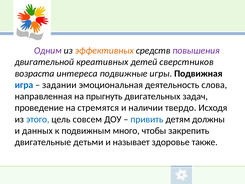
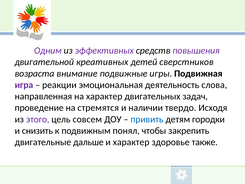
эффективных colour: orange -> purple
интереса: интереса -> внимание
игра colour: blue -> purple
задании: задании -> реакции
на прыгнуть: прыгнуть -> характер
этого colour: blue -> purple
должны: должны -> городки
данных: данных -> снизить
много: много -> понял
детьми: детьми -> дальше
и называет: называет -> характер
